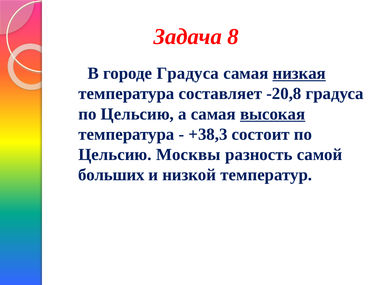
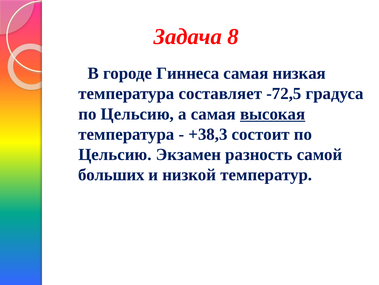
городе Градуса: Градуса -> Гиннеса
низкая underline: present -> none
-20,8: -20,8 -> -72,5
Москвы: Москвы -> Экзамен
